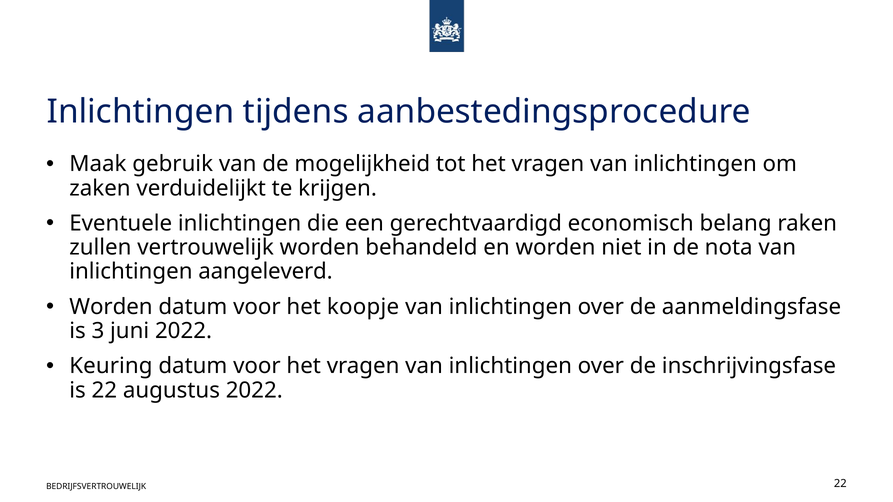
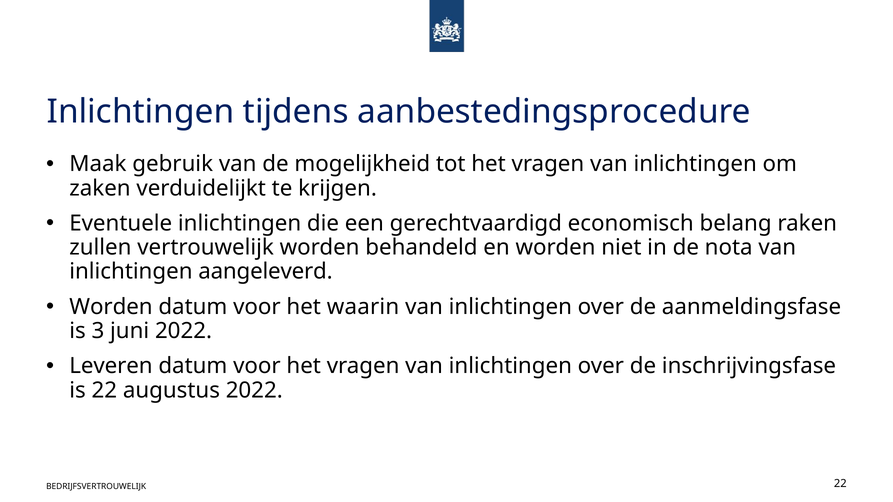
koopje: koopje -> waarin
Keuring: Keuring -> Leveren
